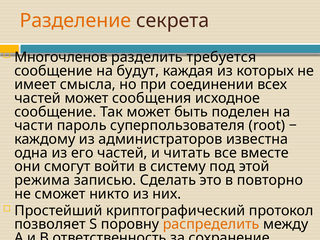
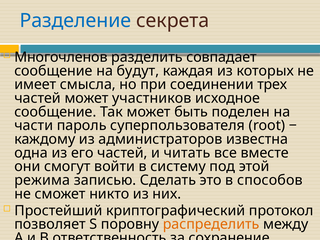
Разделение colour: orange -> blue
требуется: требуется -> совпадает
всех: всех -> трех
может сообщения: сообщения -> участников
повторно: повторно -> способов
